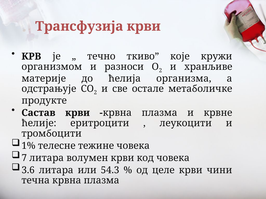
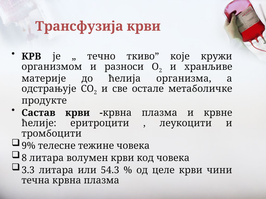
1%: 1% -> 9%
7: 7 -> 8
3.6: 3.6 -> 3.3
